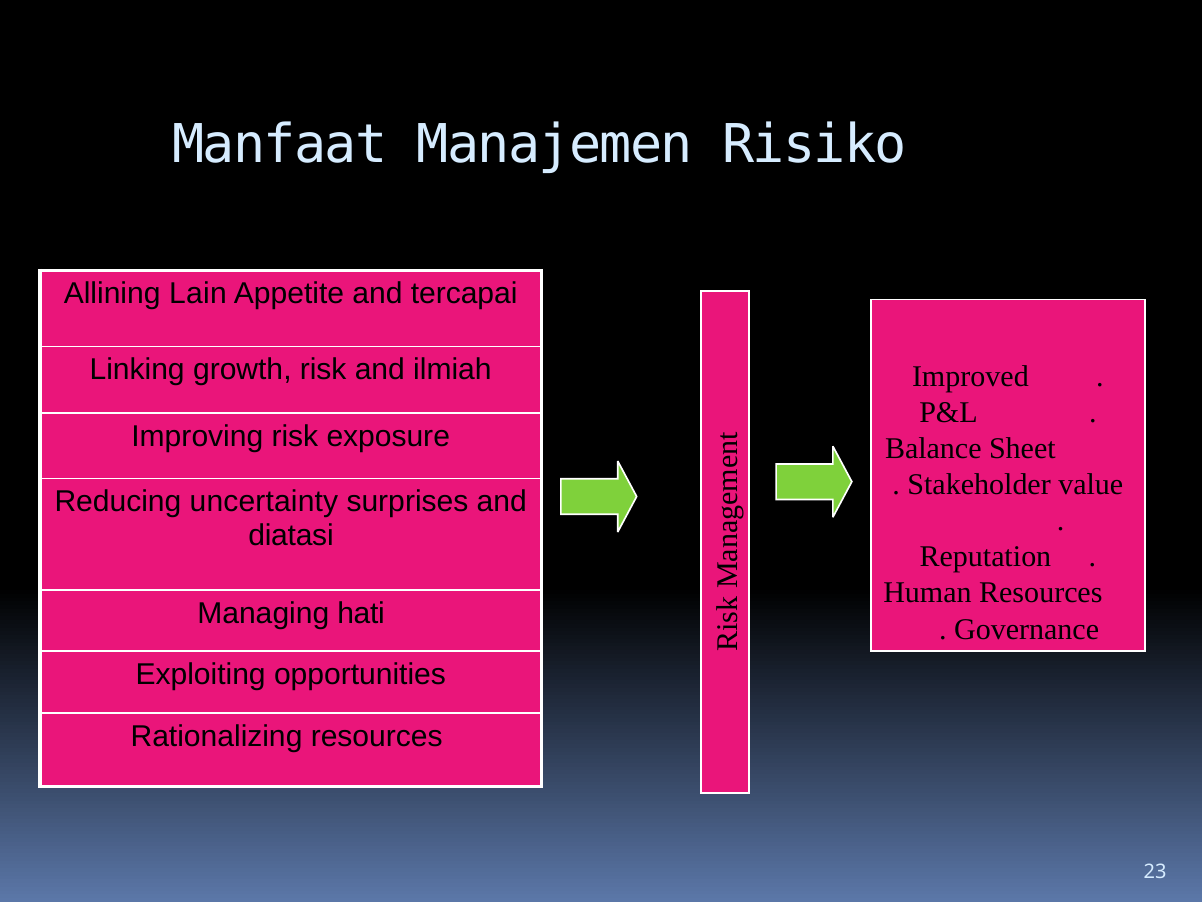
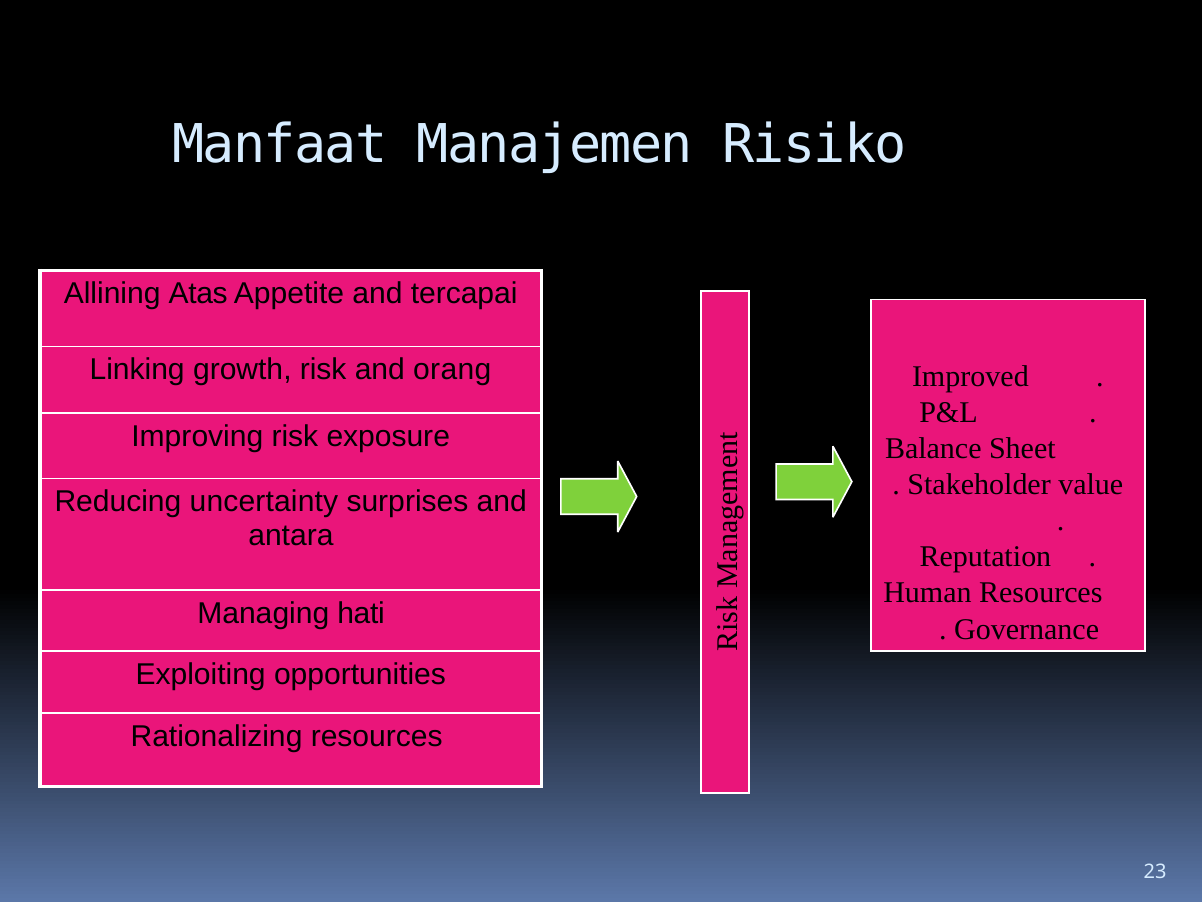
Lain: Lain -> Atas
ilmiah: ilmiah -> orang
diatasi: diatasi -> antara
